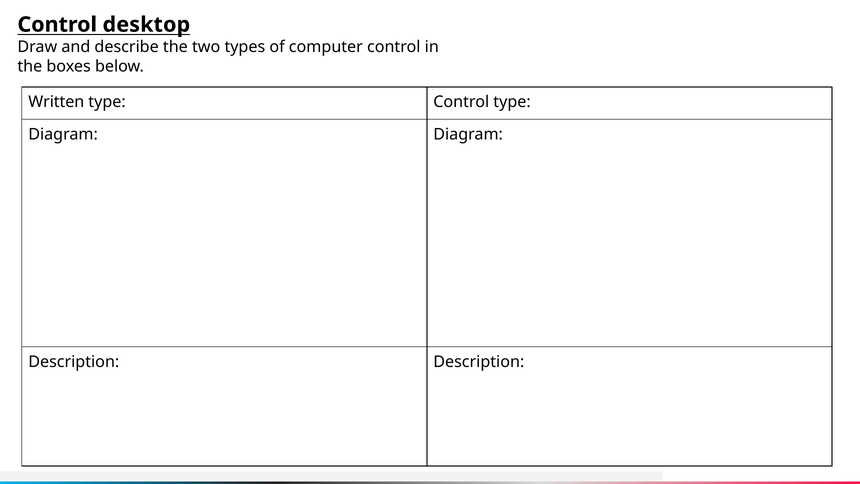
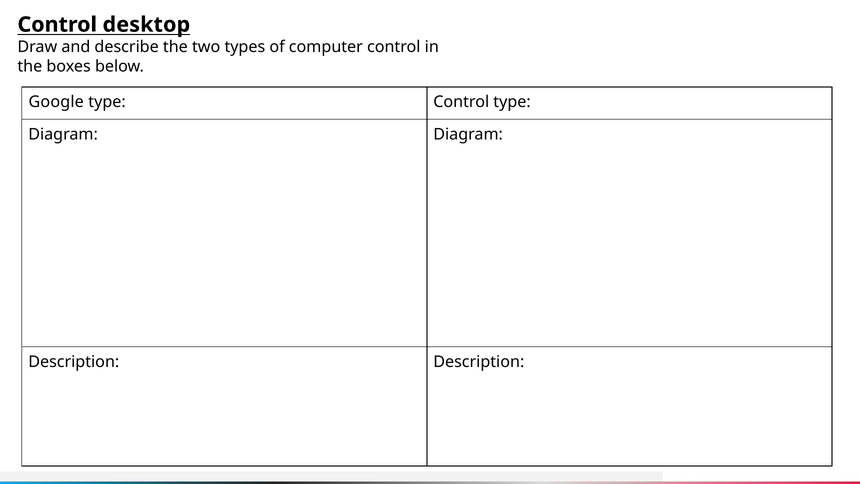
Written: Written -> Google
